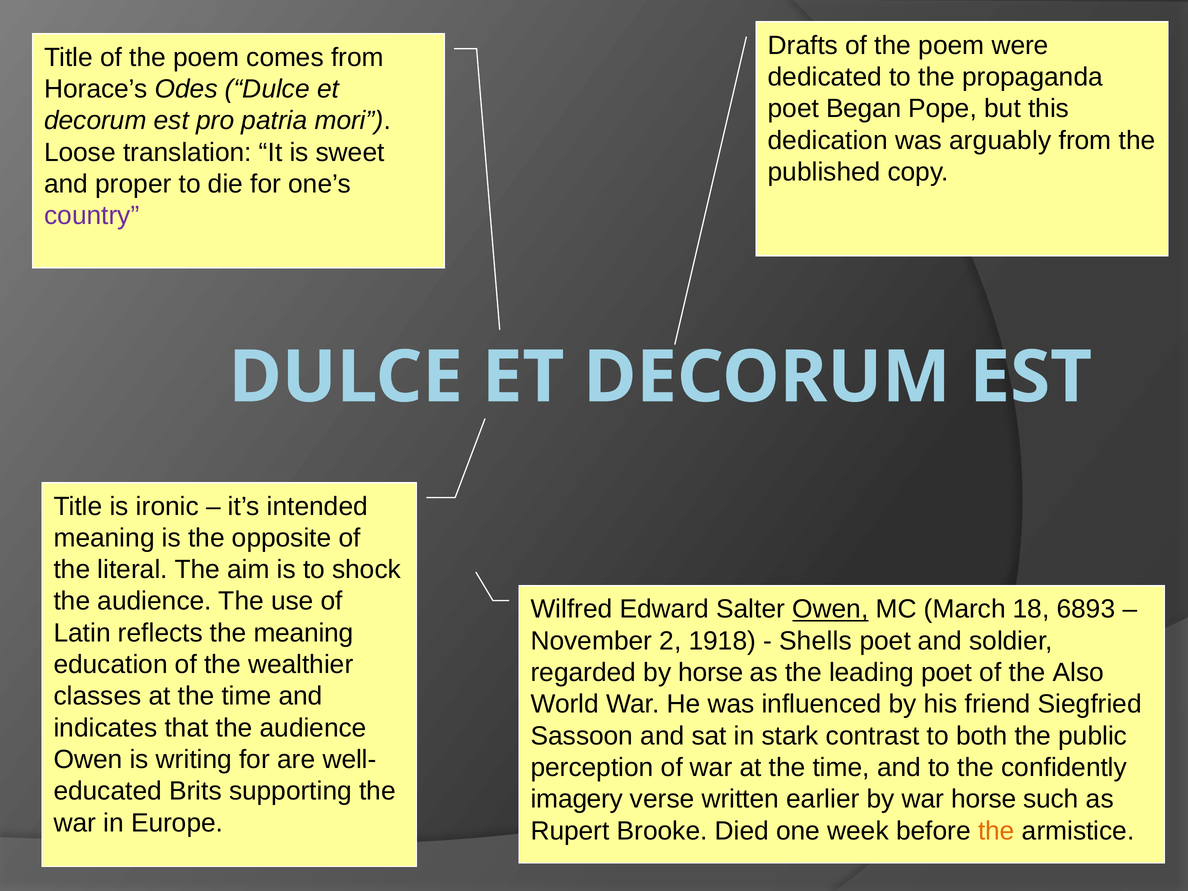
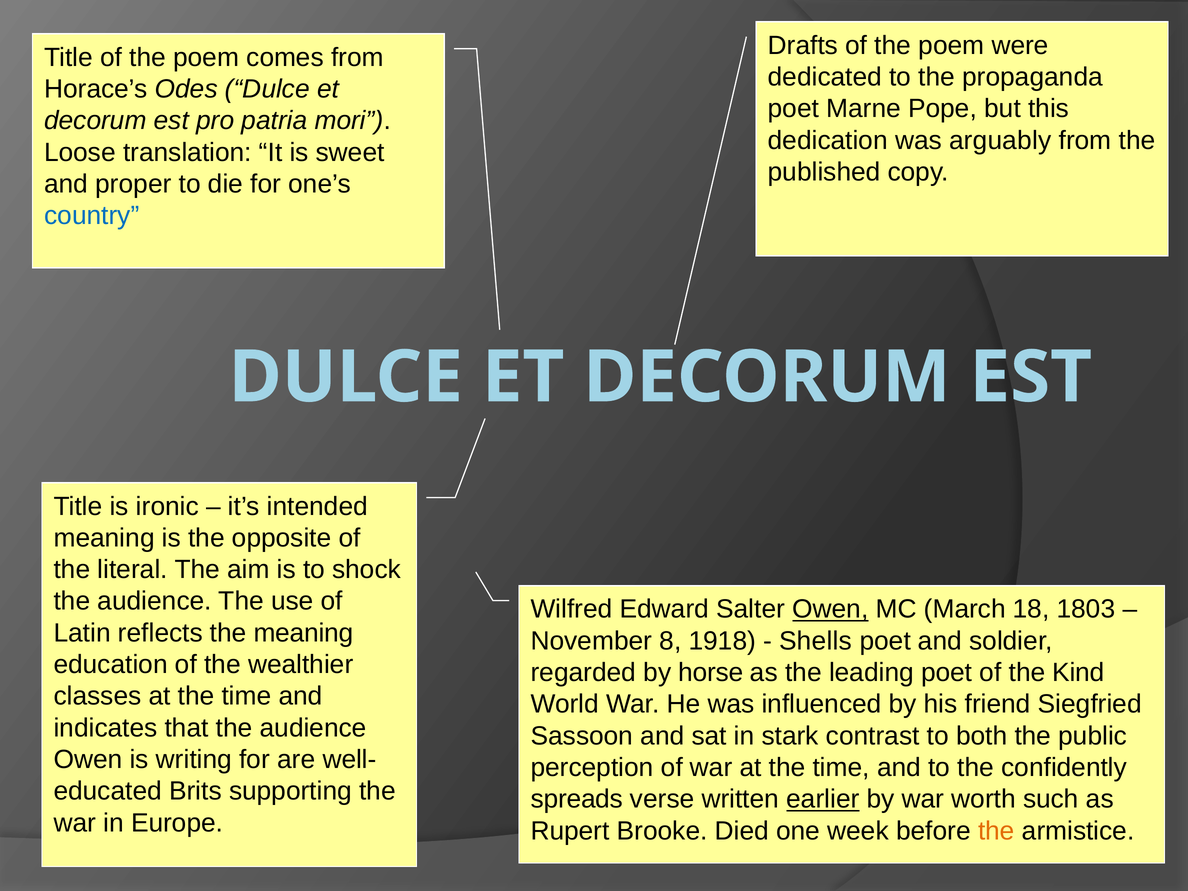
Began: Began -> Marne
country colour: purple -> blue
6893: 6893 -> 1803
2: 2 -> 8
Also: Also -> Kind
imagery: imagery -> spreads
earlier underline: none -> present
war horse: horse -> worth
